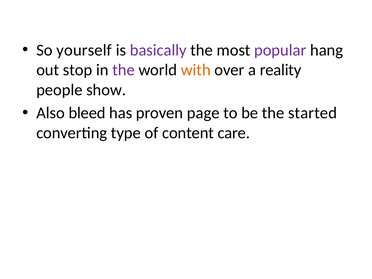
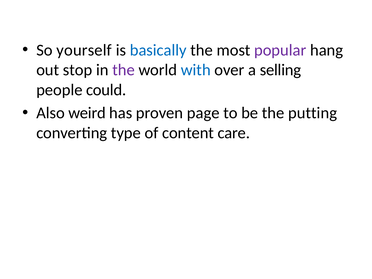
basically colour: purple -> blue
with colour: orange -> blue
reality: reality -> selling
show: show -> could
bleed: bleed -> weird
started: started -> putting
